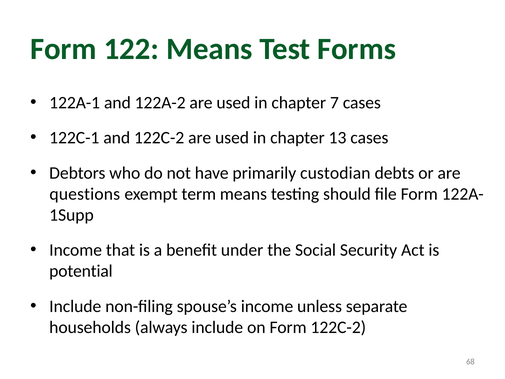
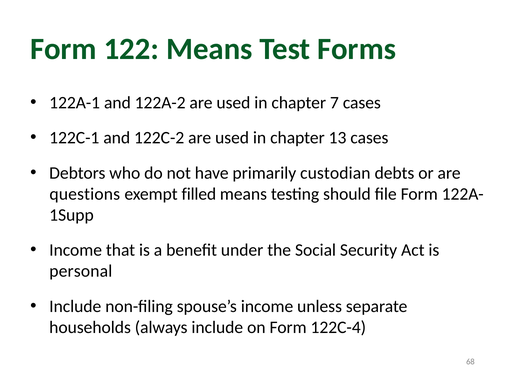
term: term -> filled
potential: potential -> personal
Form 122C-2: 122C-2 -> 122C-4
